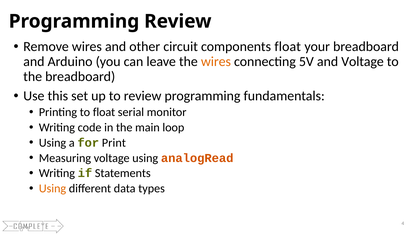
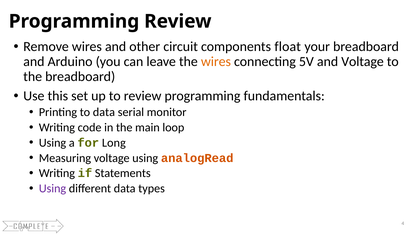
to float: float -> data
Print: Print -> Long
Using at (53, 188) colour: orange -> purple
